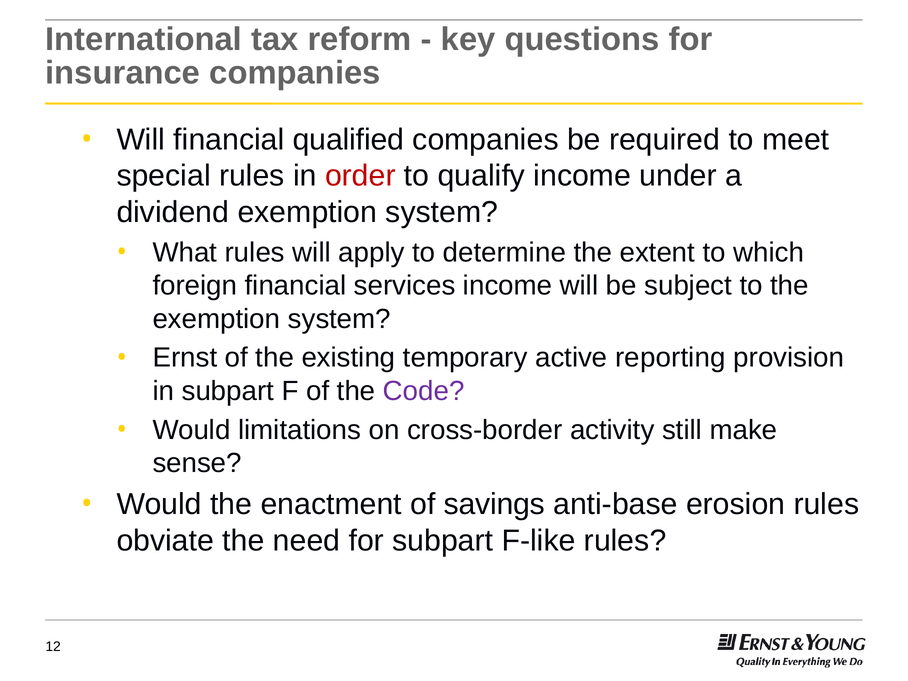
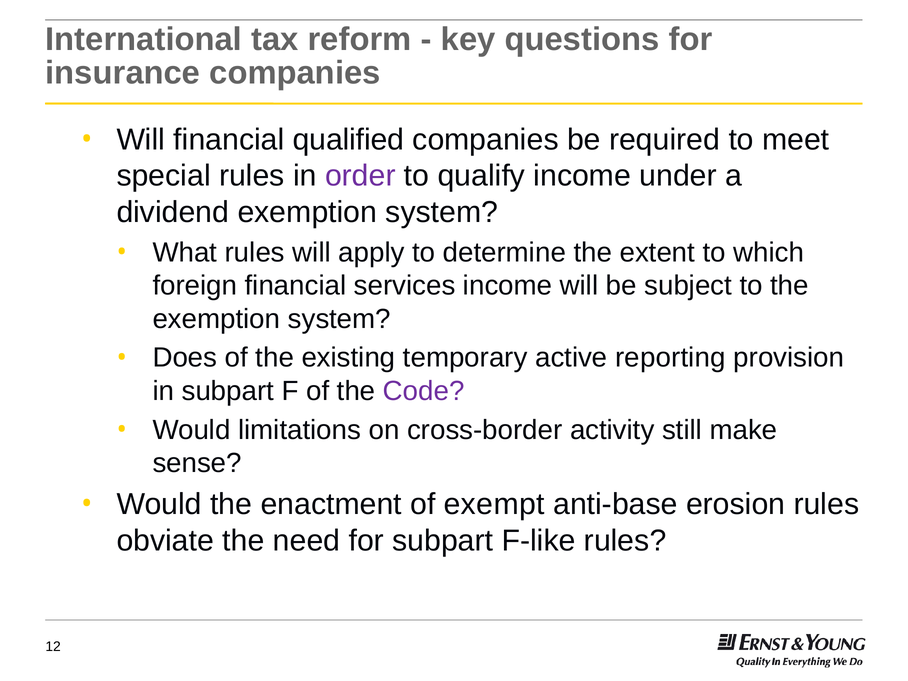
order colour: red -> purple
Ernst: Ernst -> Does
savings: savings -> exempt
